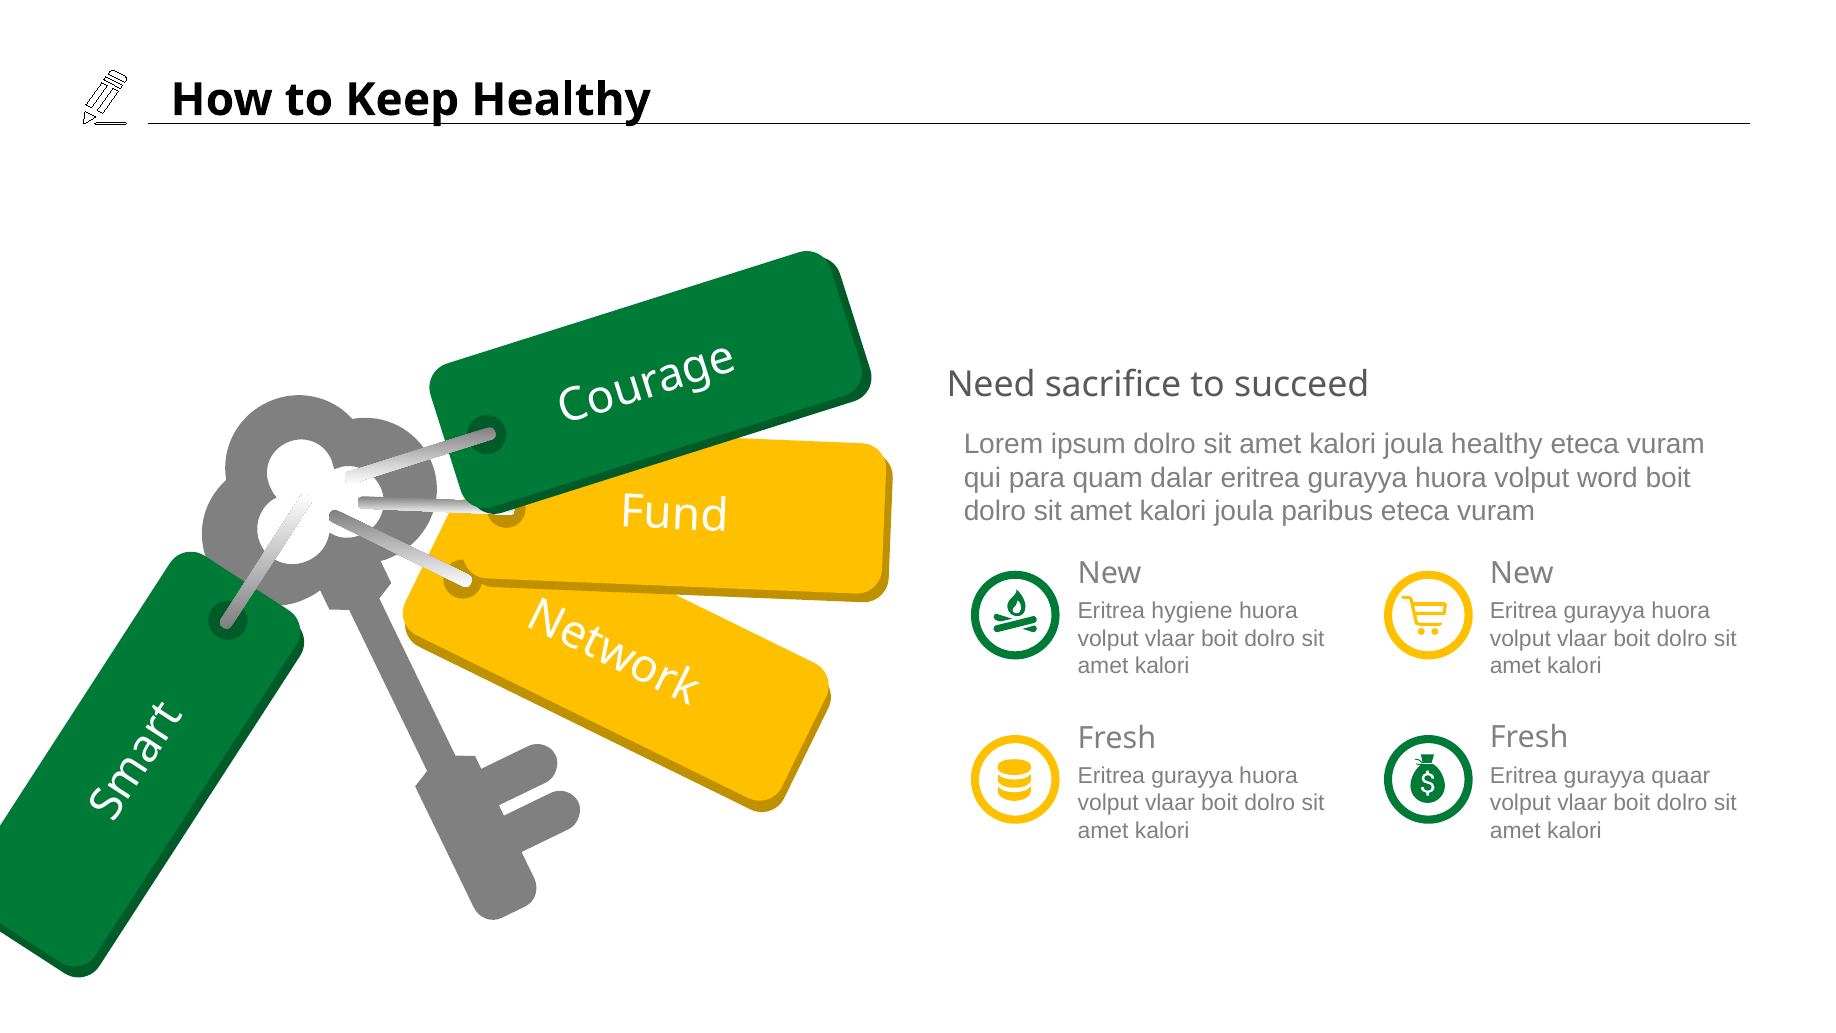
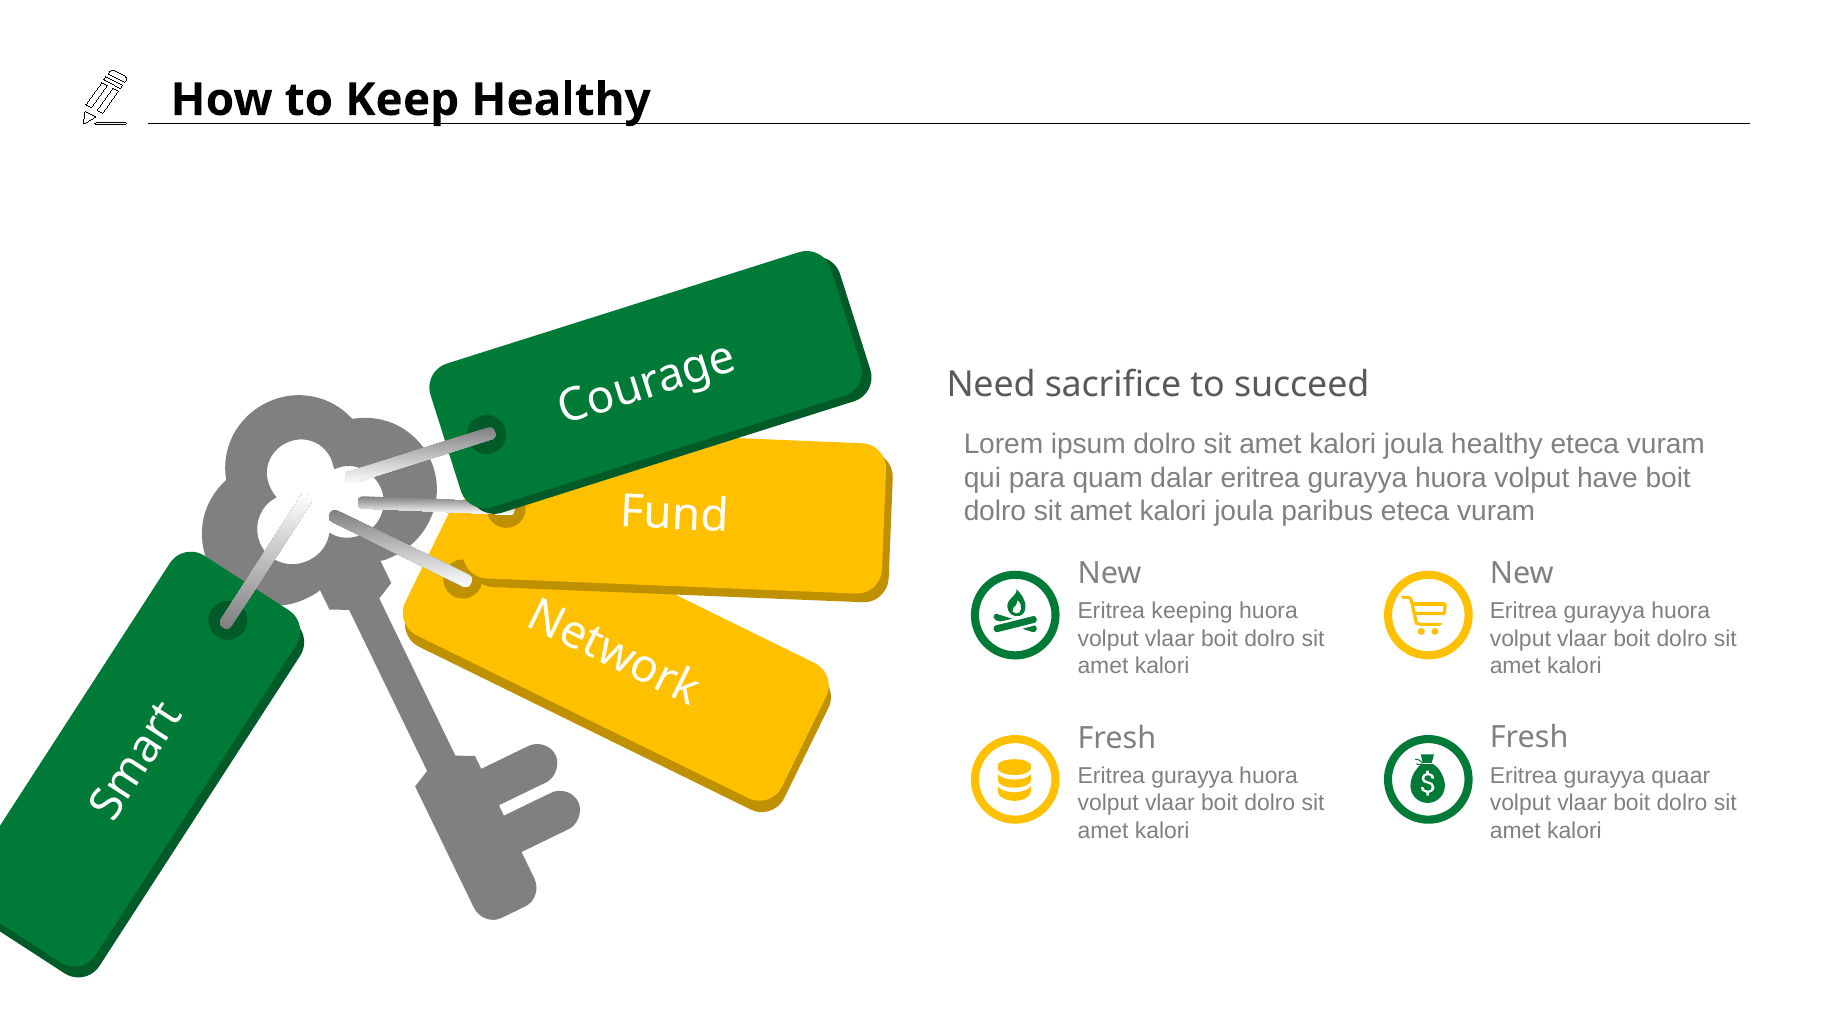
word: word -> have
hygiene: hygiene -> keeping
